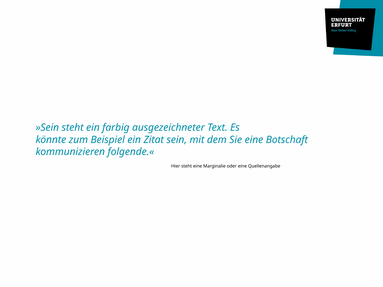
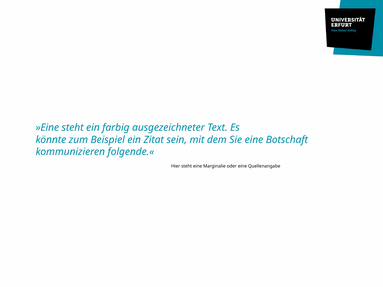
»Sein: »Sein -> »Eine
